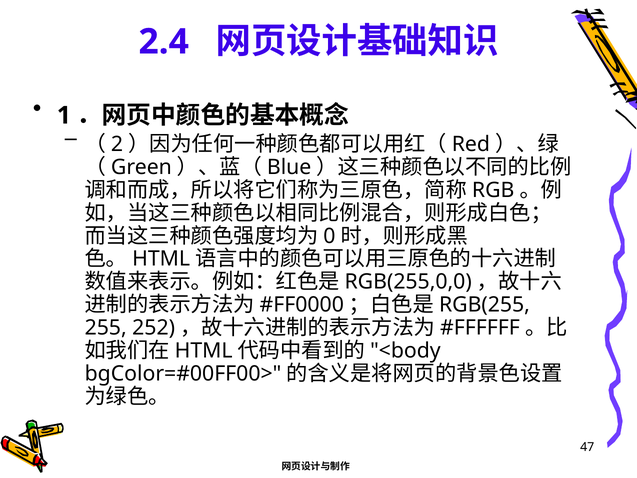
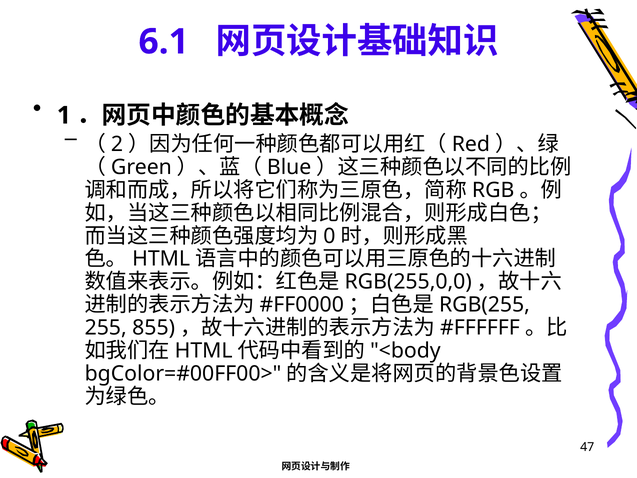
2.4: 2.4 -> 6.1
252: 252 -> 855
